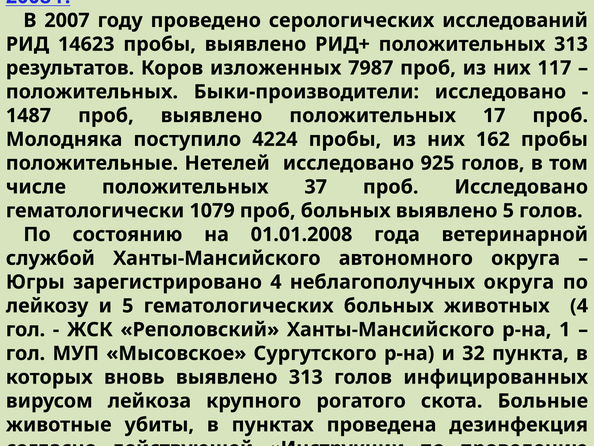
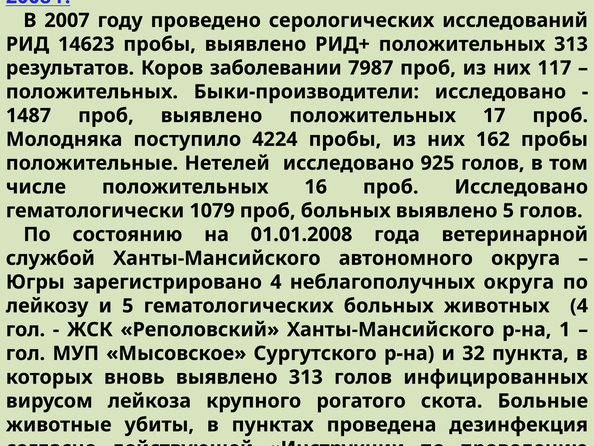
изложенных: изложенных -> заболевании
37: 37 -> 16
